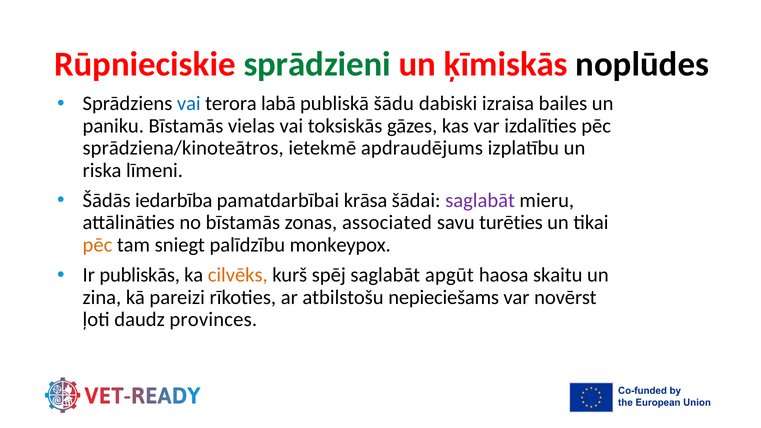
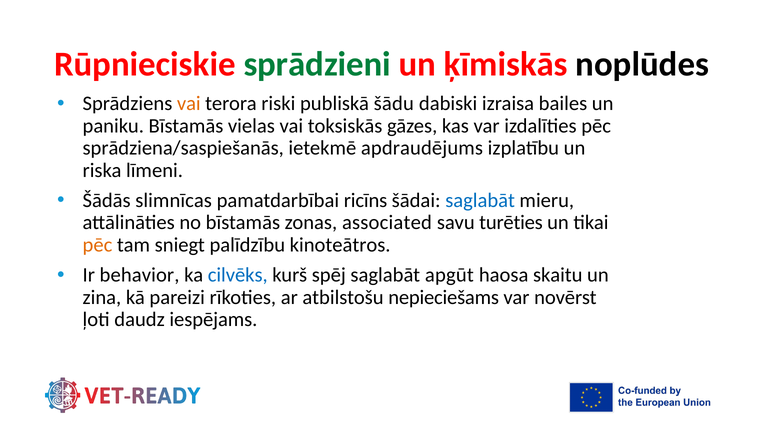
vai at (189, 104) colour: blue -> orange
labā: labā -> riski
sprādziena/kinoteātros: sprādziena/kinoteātros -> sprādziena/saspiešanās
iedarbība: iedarbība -> slimnīcas
krāsa: krāsa -> ricīns
saglabāt at (480, 200) colour: purple -> blue
monkeypox: monkeypox -> kinoteātros
publiskās: publiskās -> behavior
cilvēks colour: orange -> blue
provinces: provinces -> iespējams
